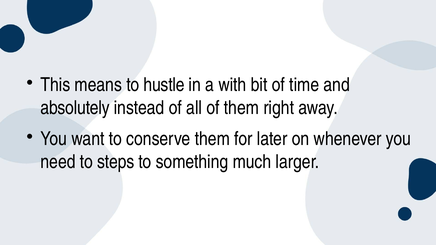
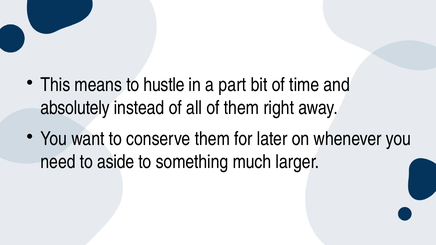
with: with -> part
steps: steps -> aside
